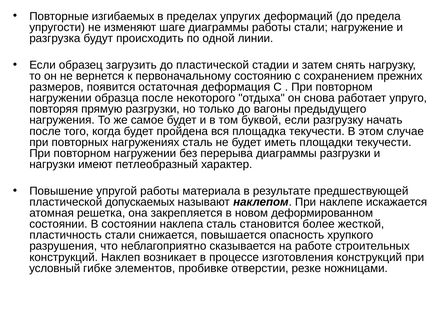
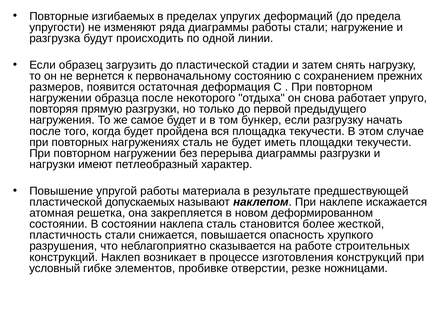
шаге: шаге -> ряда
вагоны: вагоны -> первой
буквой: буквой -> бункер
